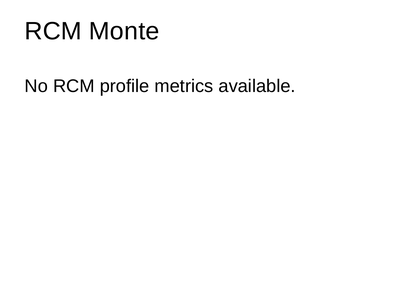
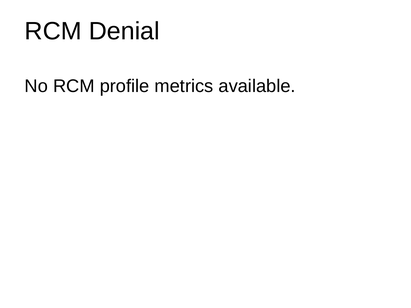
Monte: Monte -> Denial
